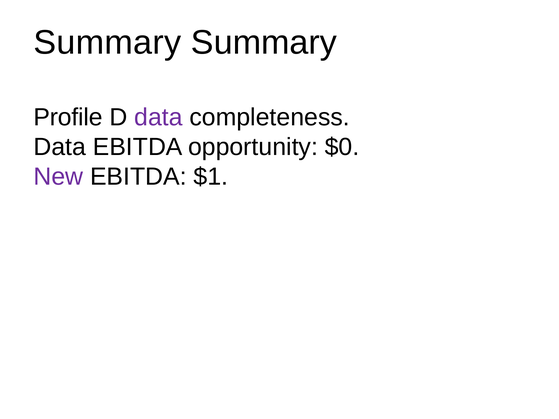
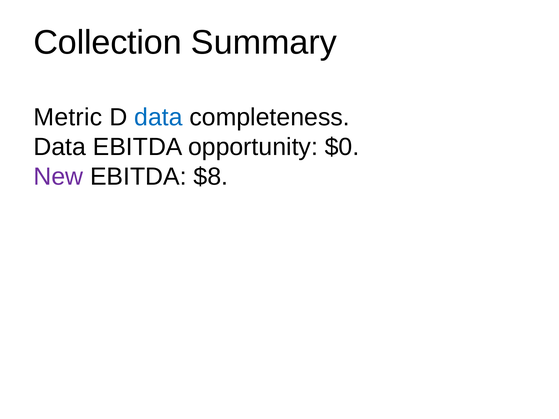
Summary at (107, 42): Summary -> Collection
Profile: Profile -> Metric
data at (158, 117) colour: purple -> blue
$1: $1 -> $8
